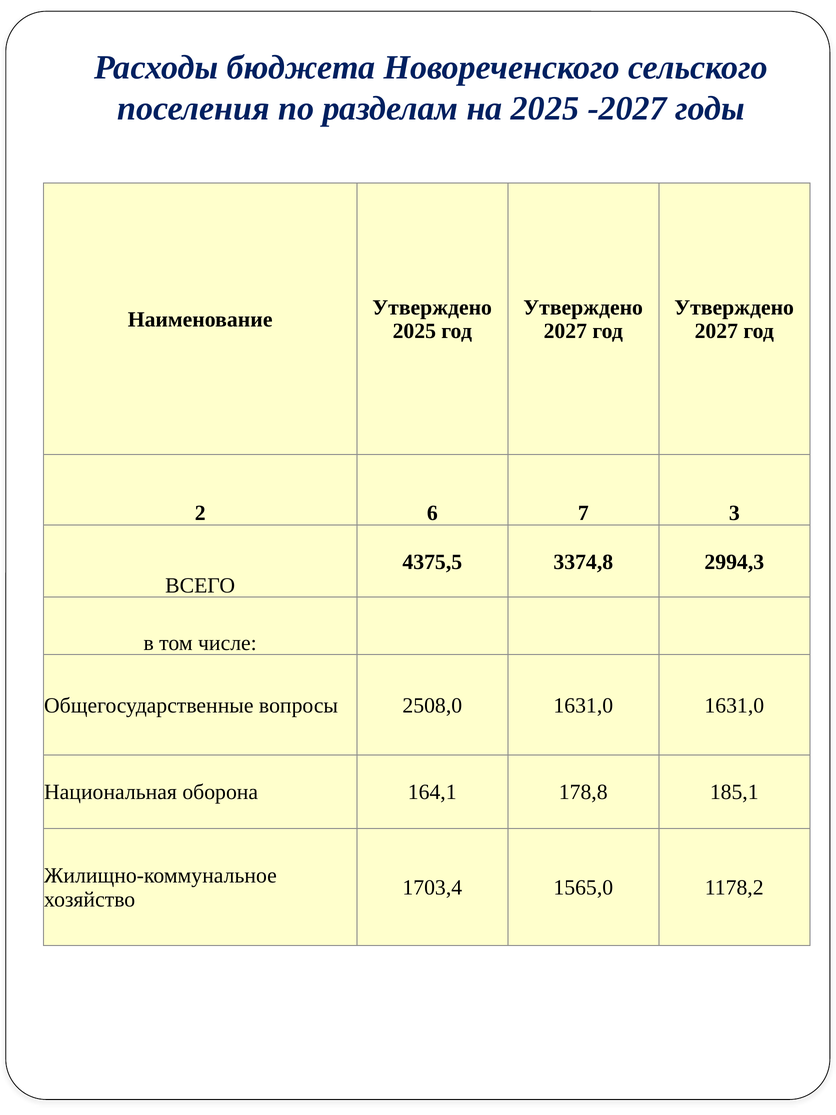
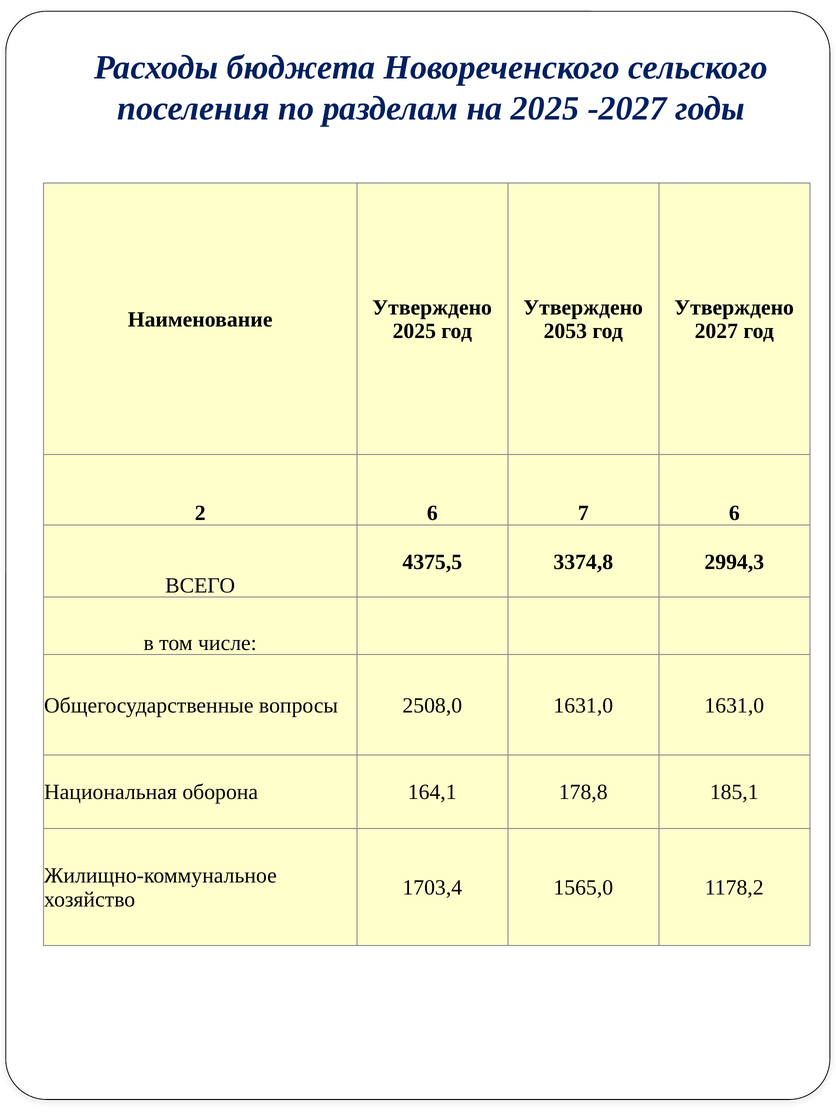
2027 at (565, 331): 2027 -> 2053
7 3: 3 -> 6
